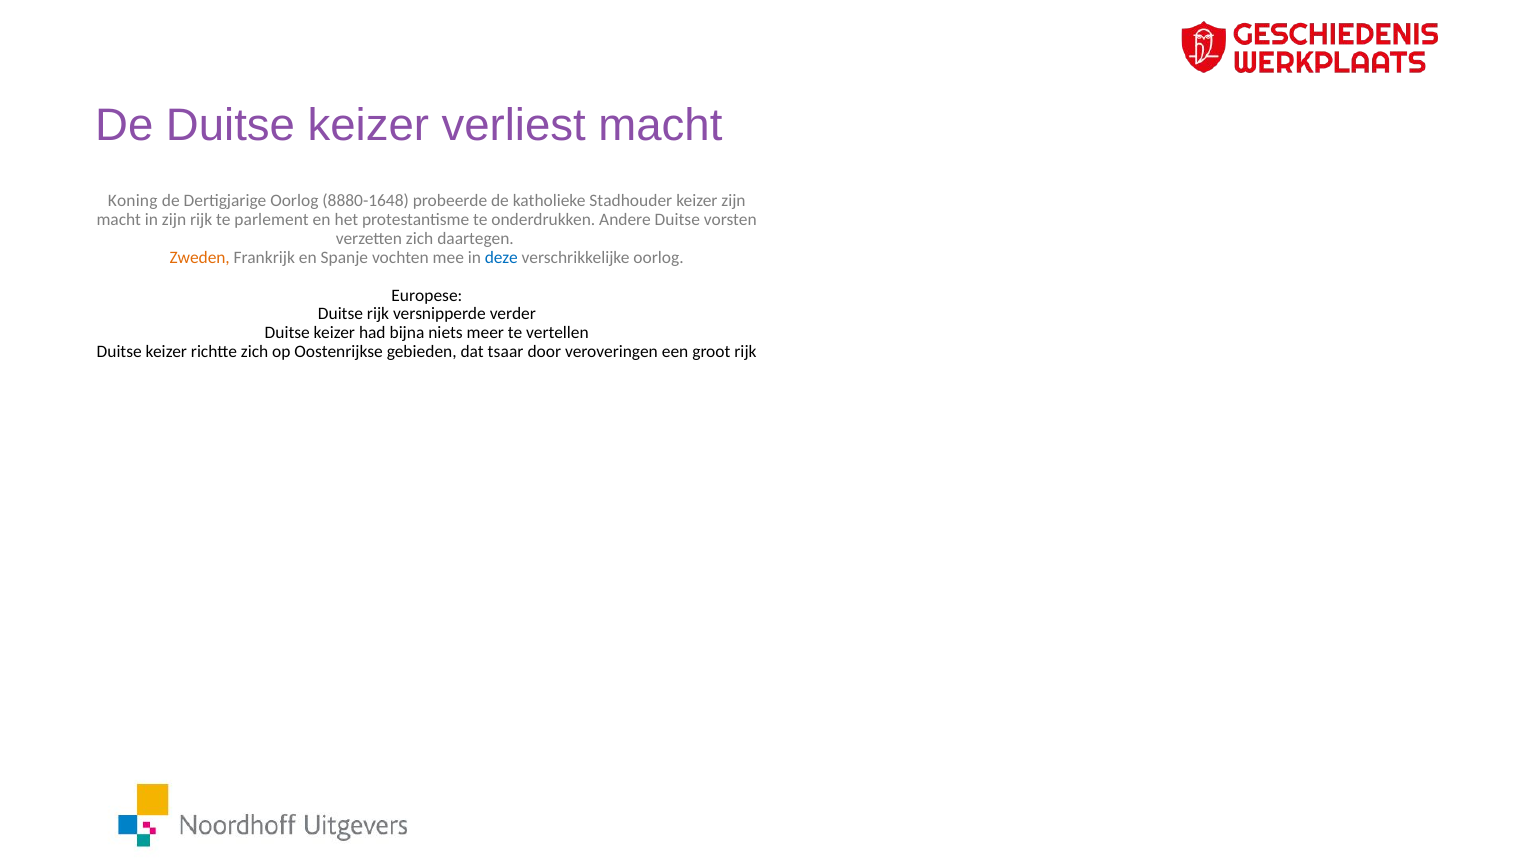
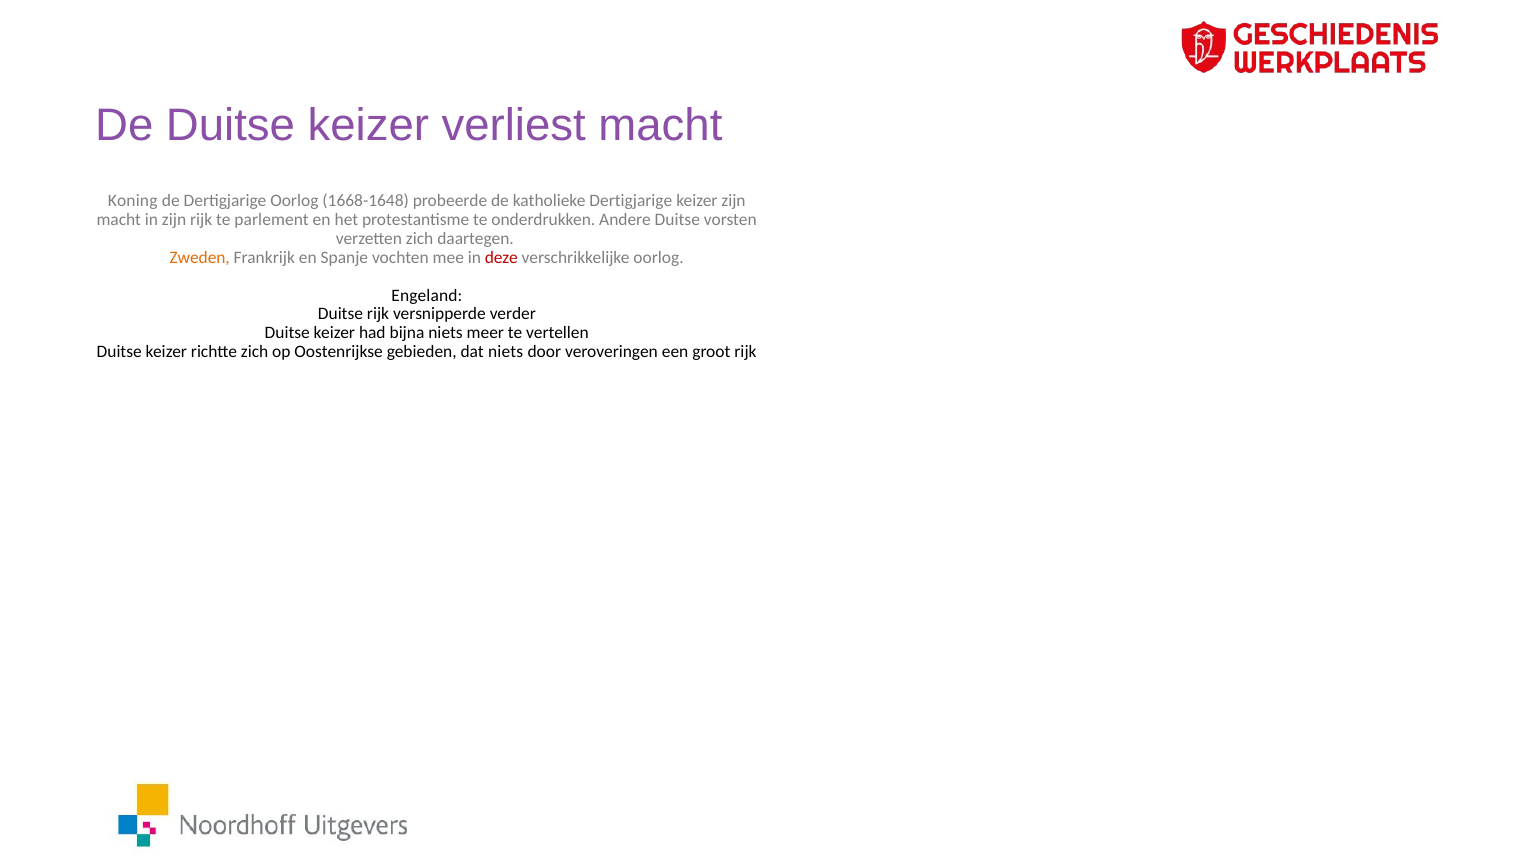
8880-1648: 8880-1648 -> 1668-1648
katholieke Stadhouder: Stadhouder -> Dertigjarige
deze colour: blue -> red
Europese: Europese -> Engeland
dat tsaar: tsaar -> niets
